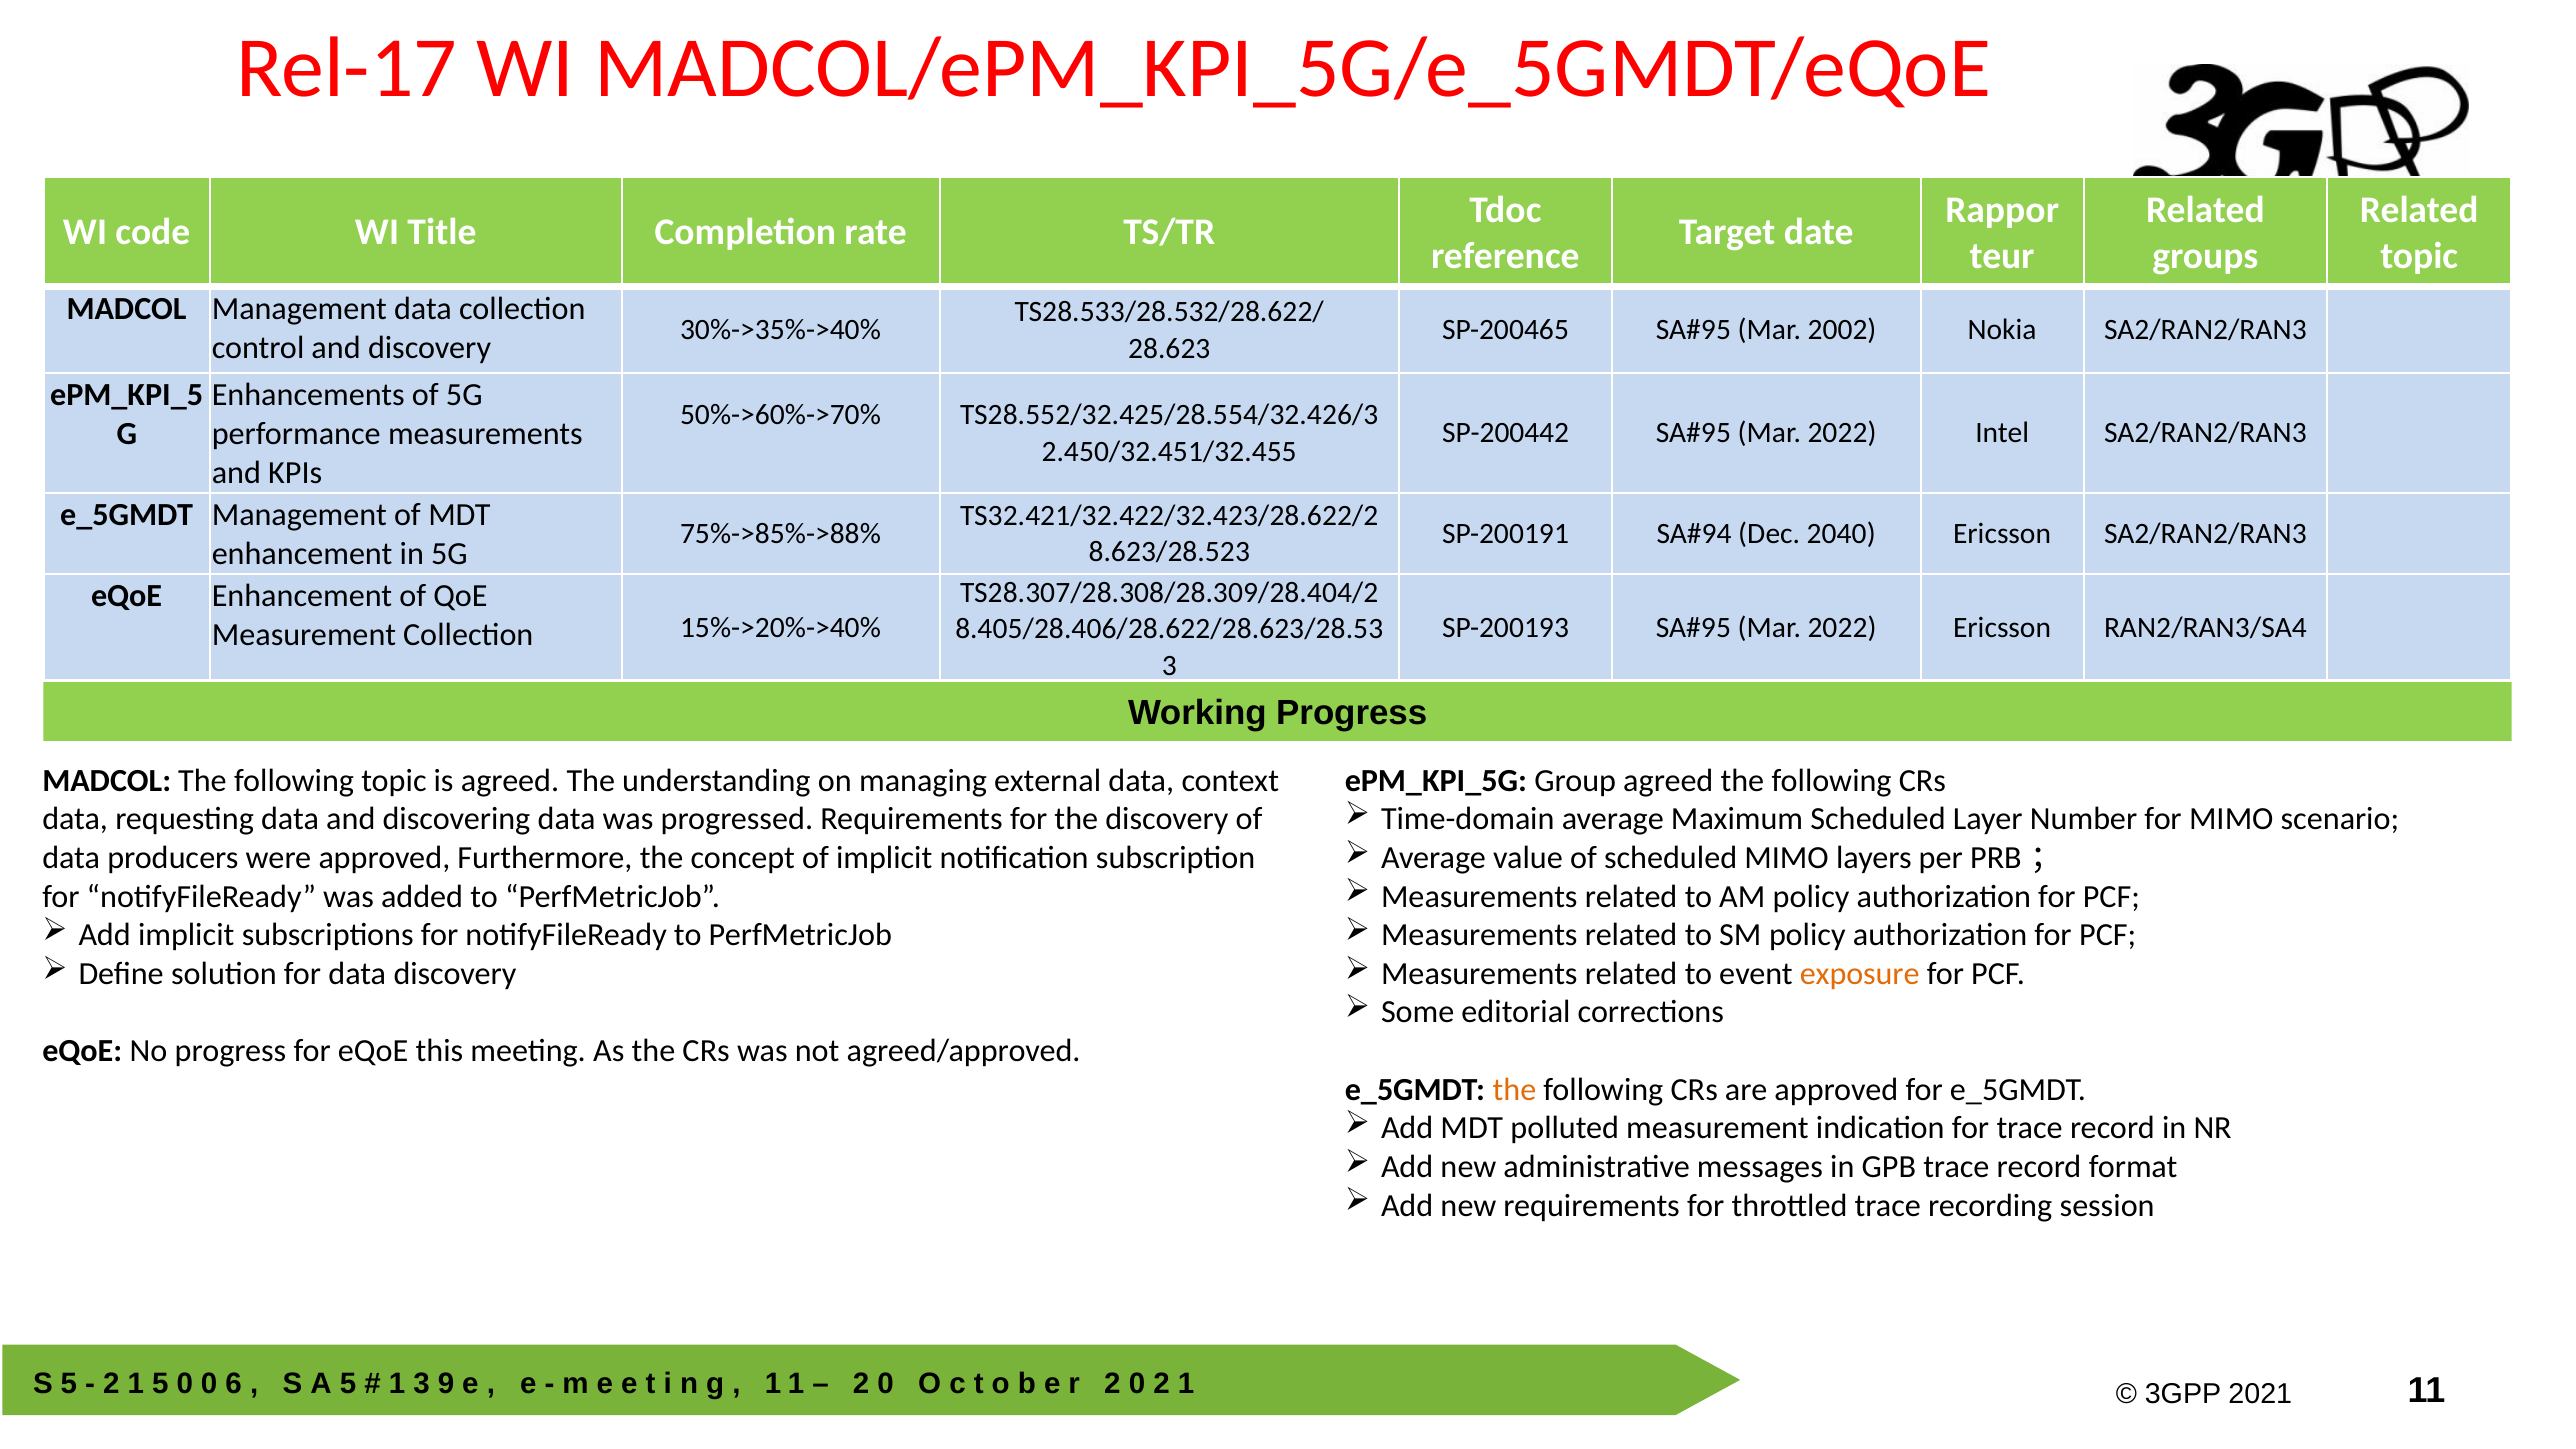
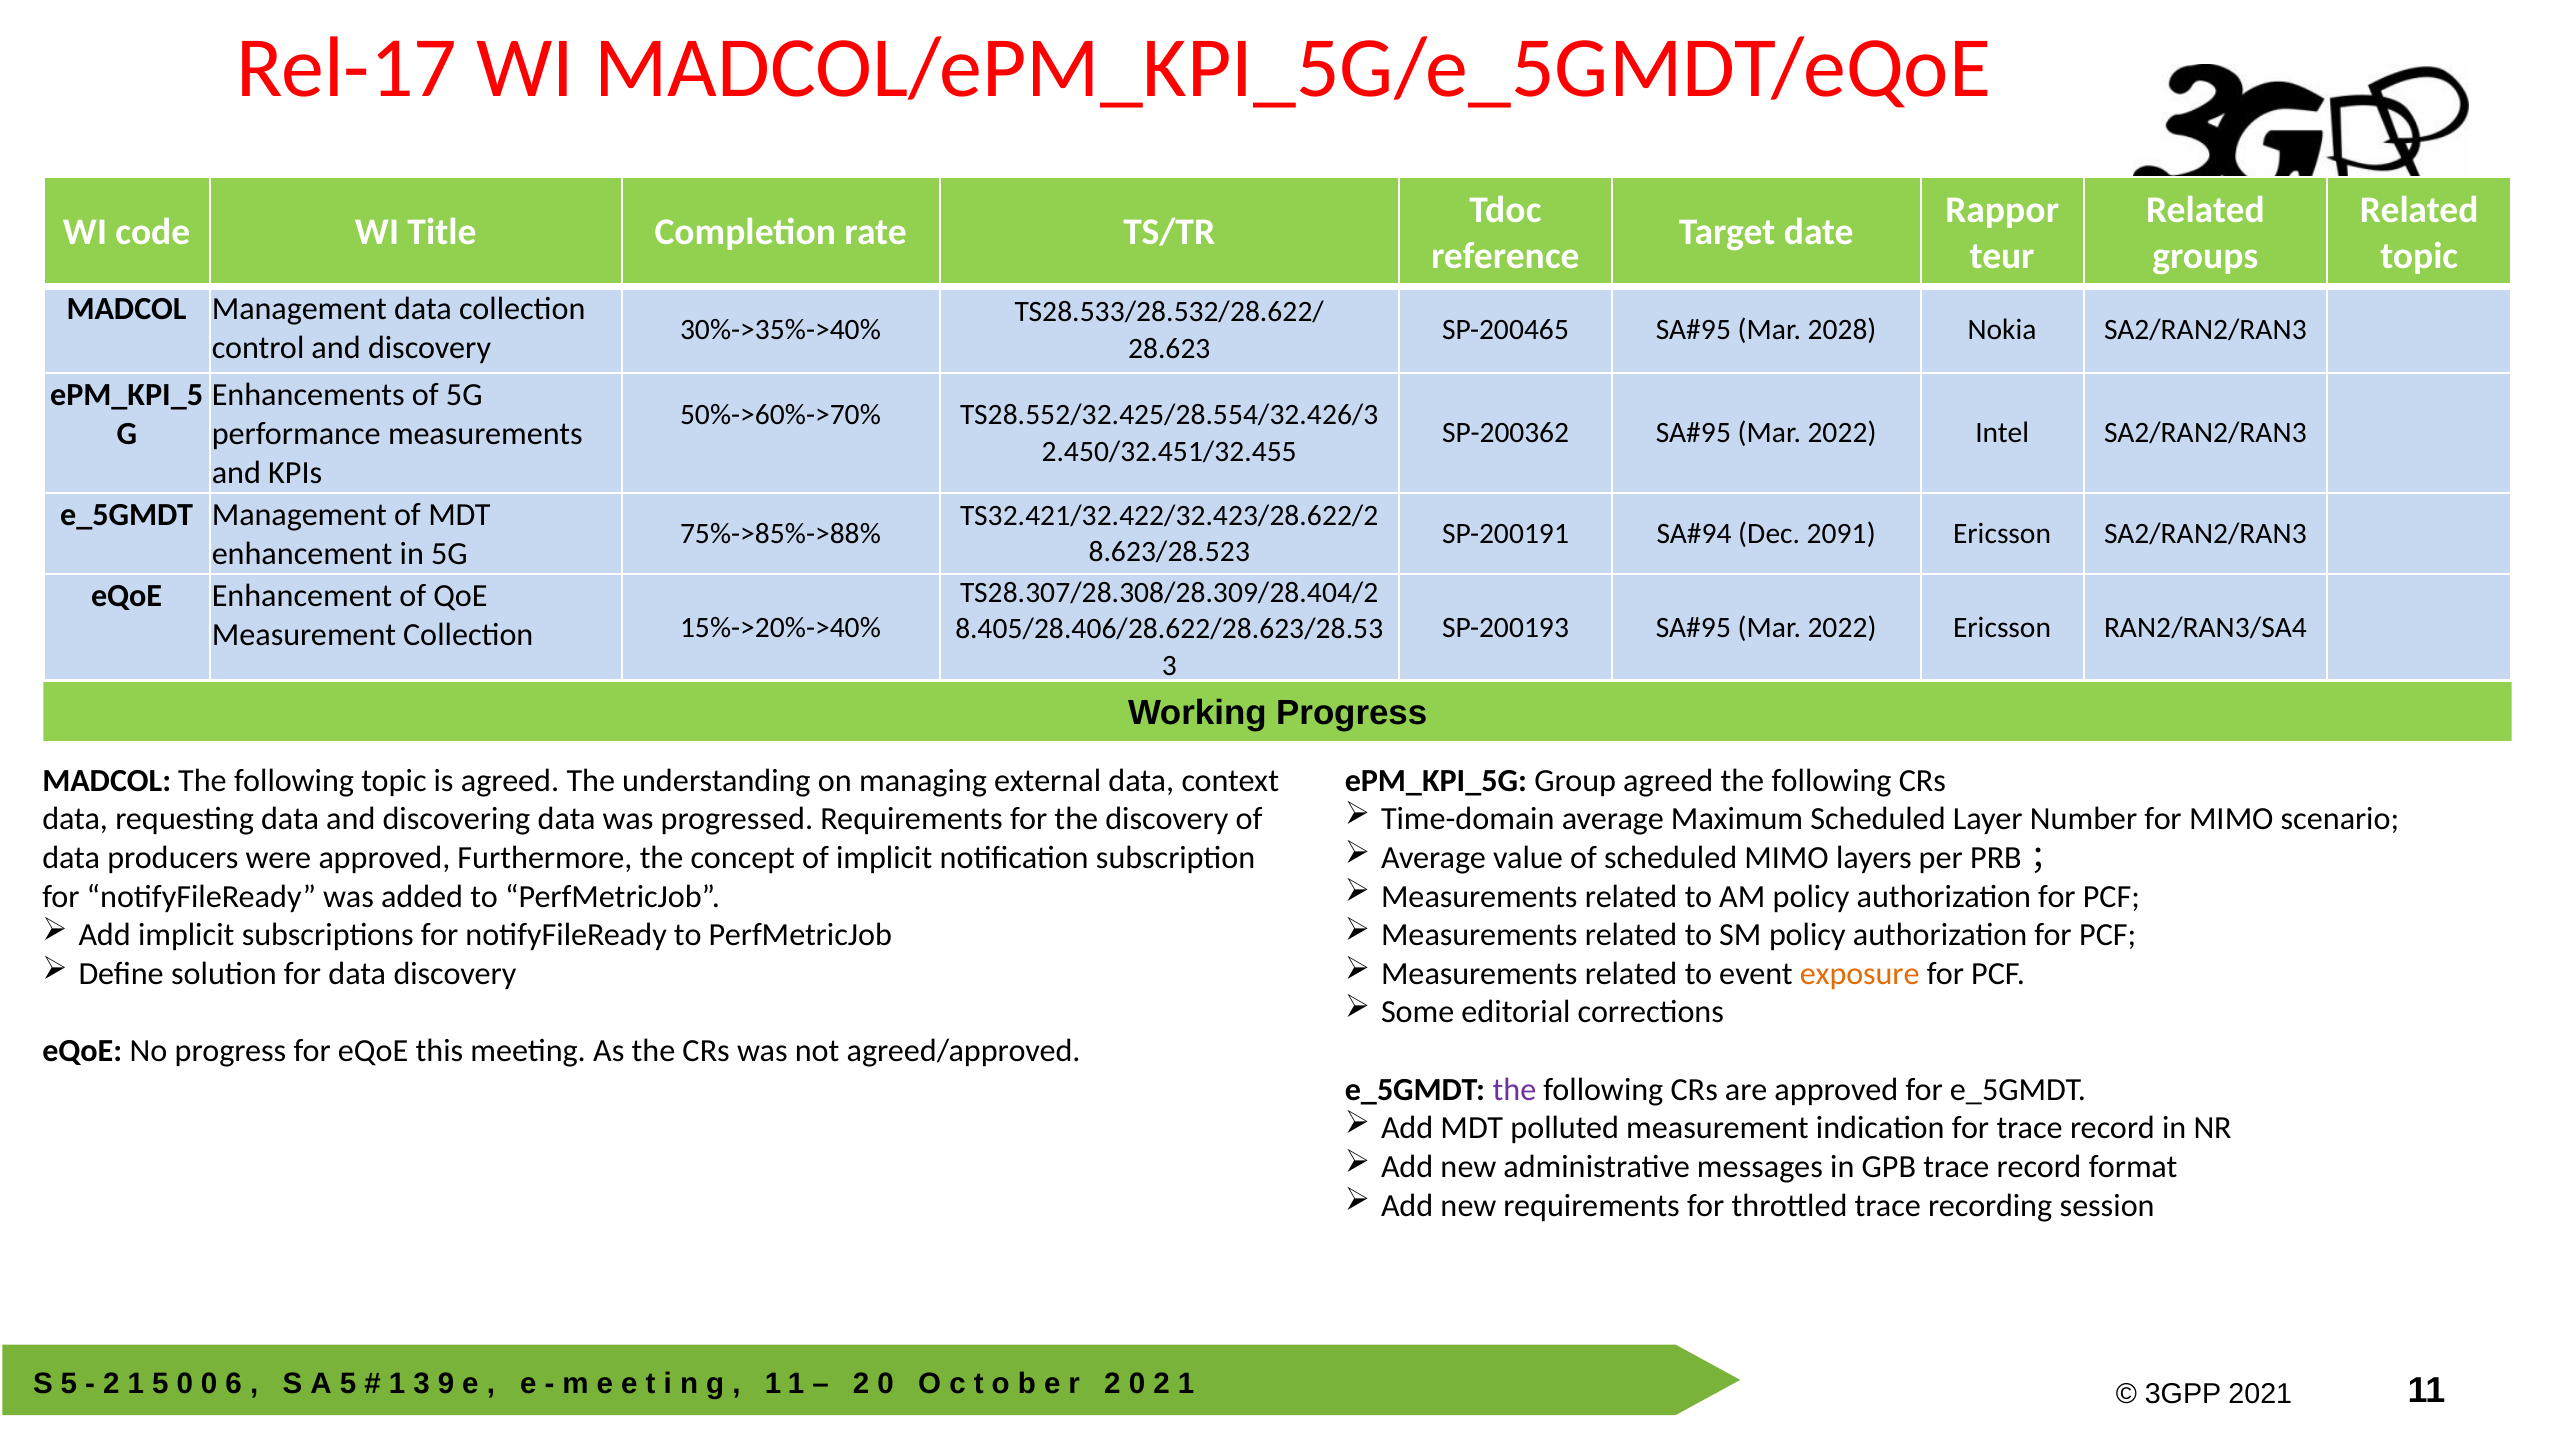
2002: 2002 -> 2028
SP-200442: SP-200442 -> SP-200362
2040: 2040 -> 2091
the at (1514, 1090) colour: orange -> purple
